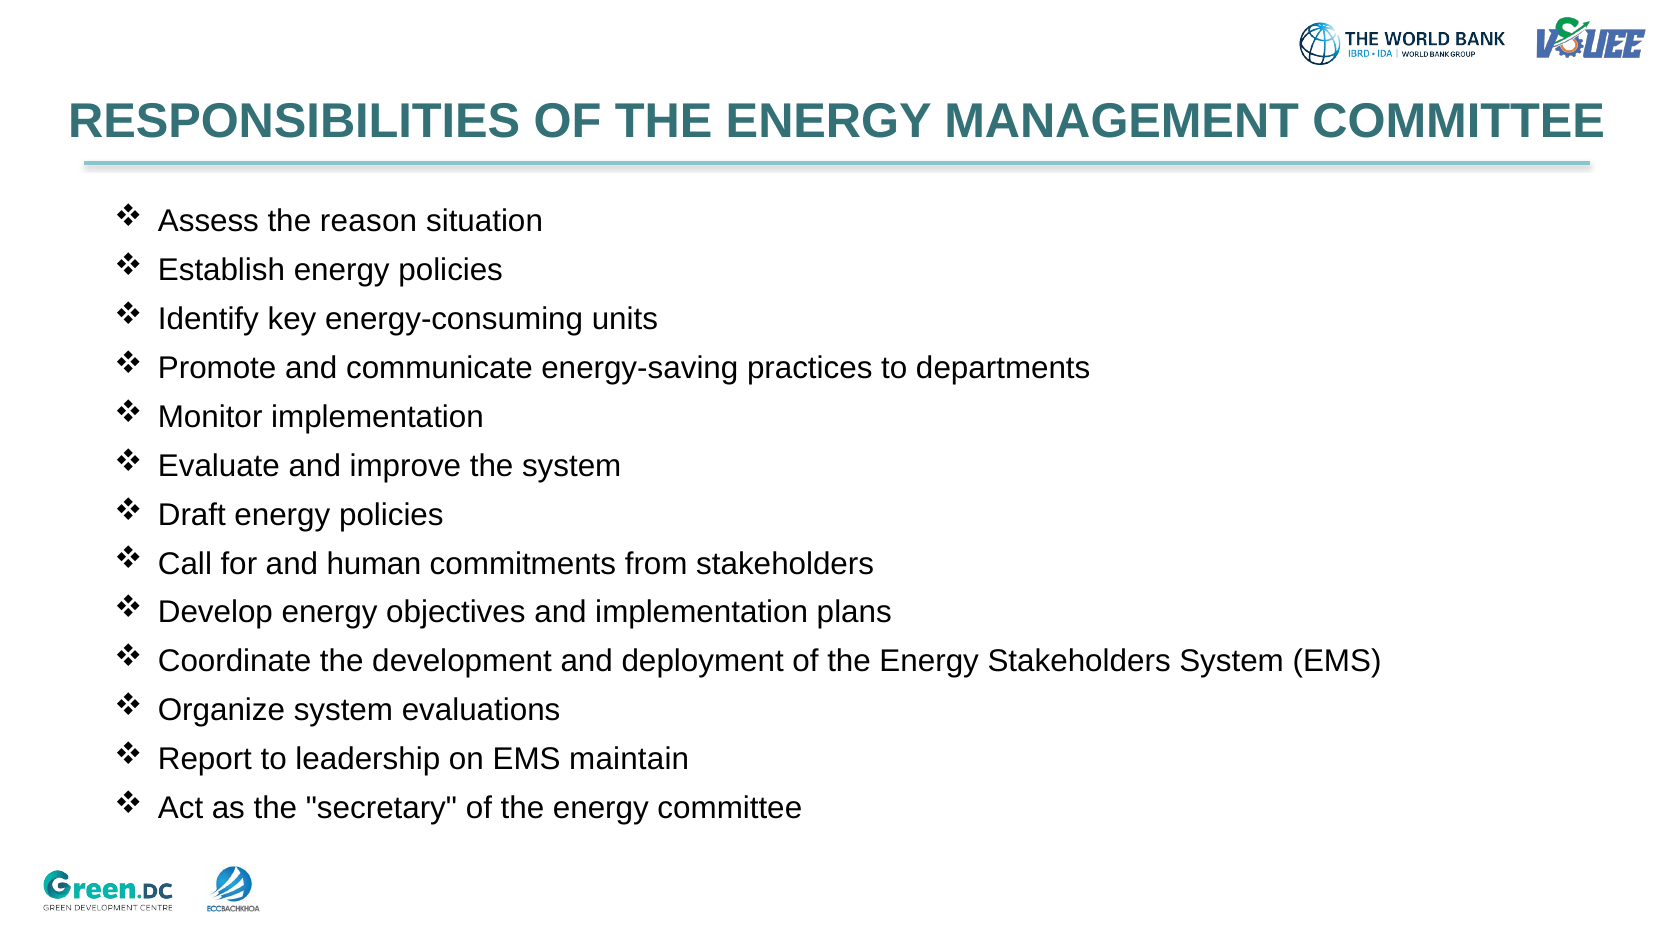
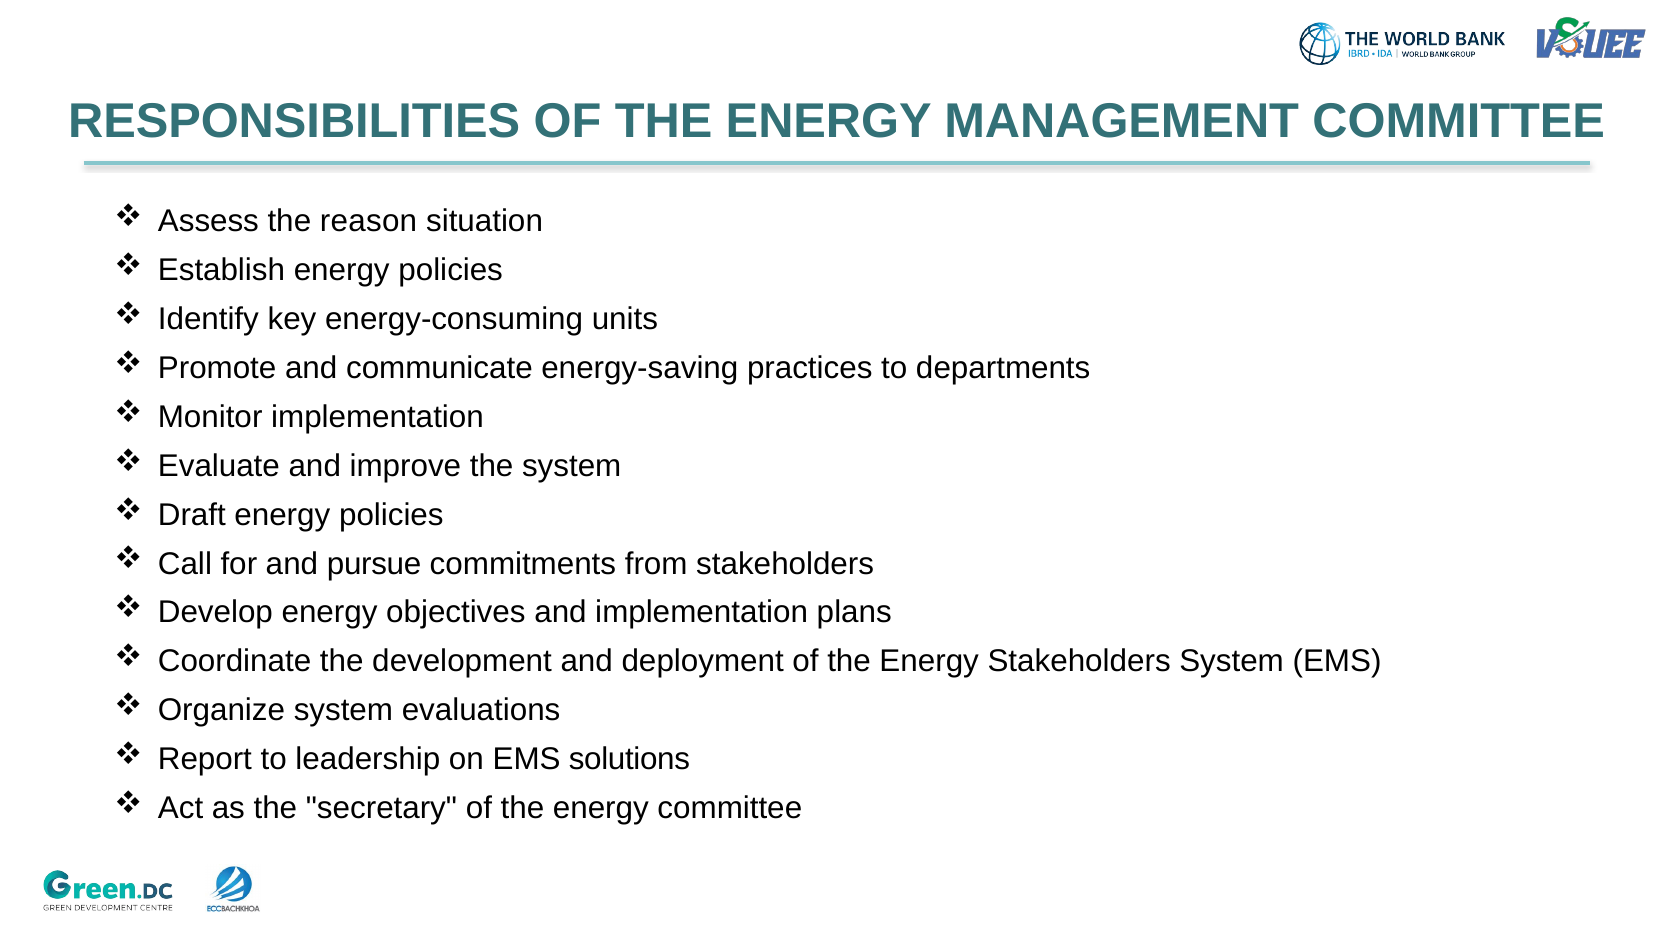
human: human -> pursue
maintain: maintain -> solutions
